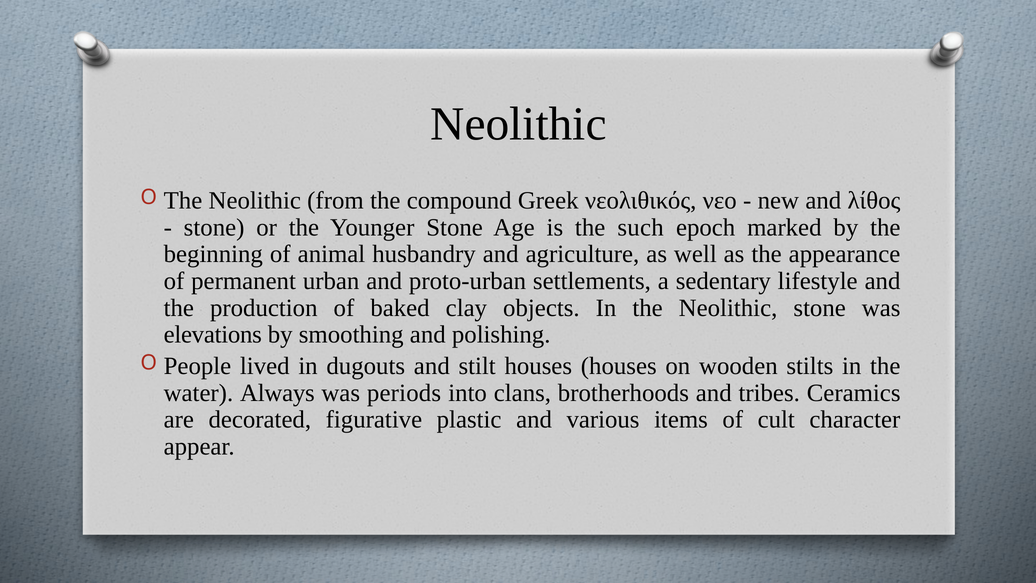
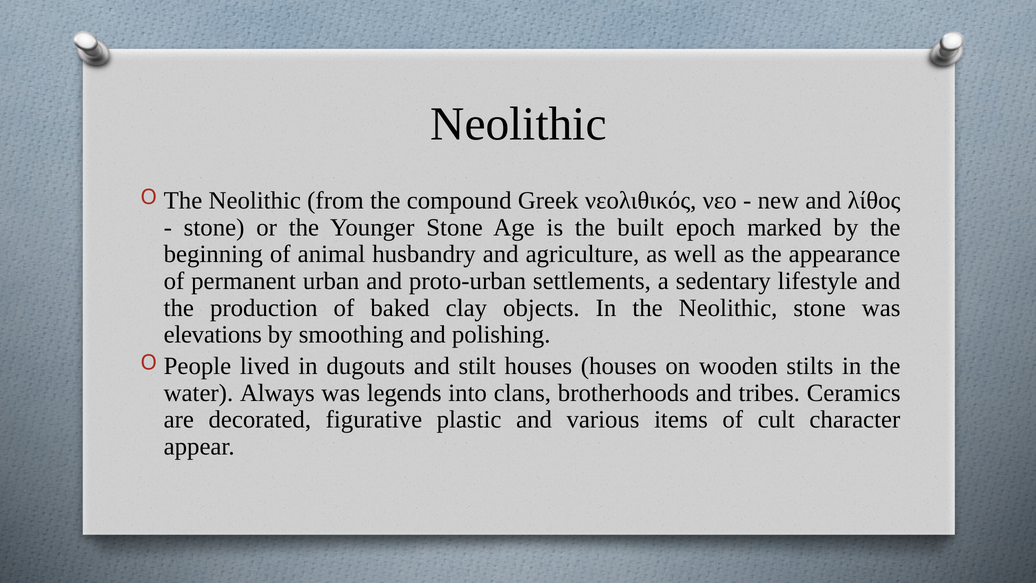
such: such -> built
periods: periods -> legends
